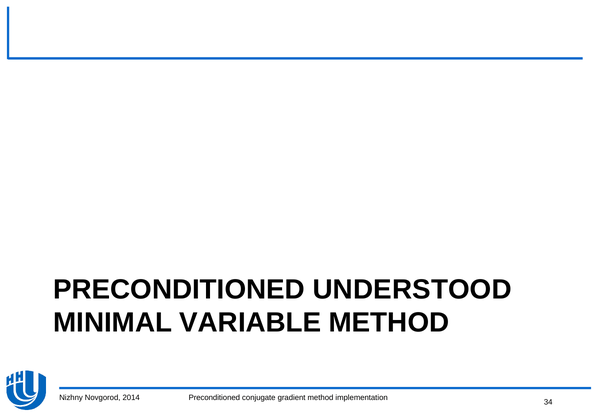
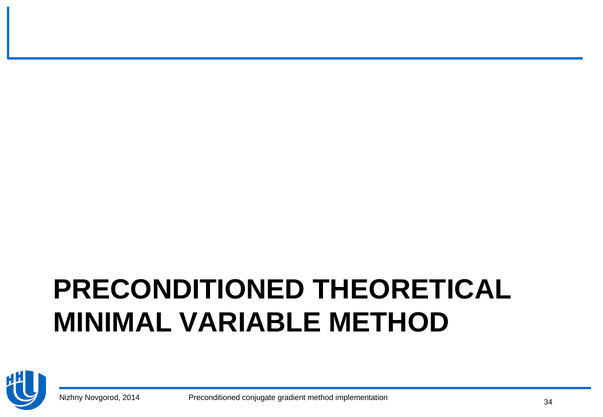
UNDERSTOOD: UNDERSTOOD -> THEORETICAL
